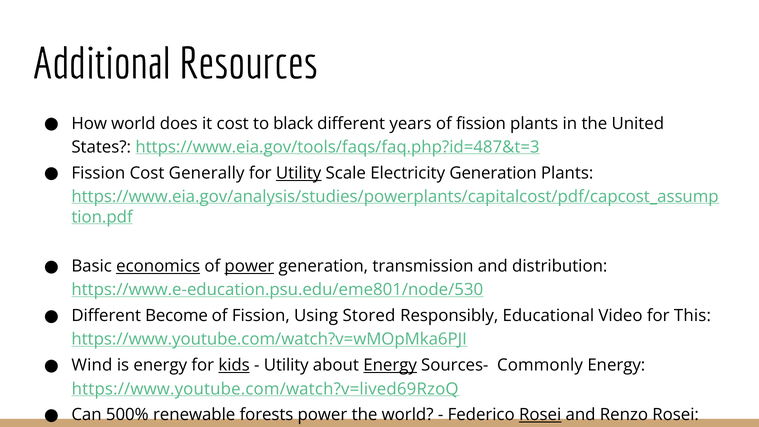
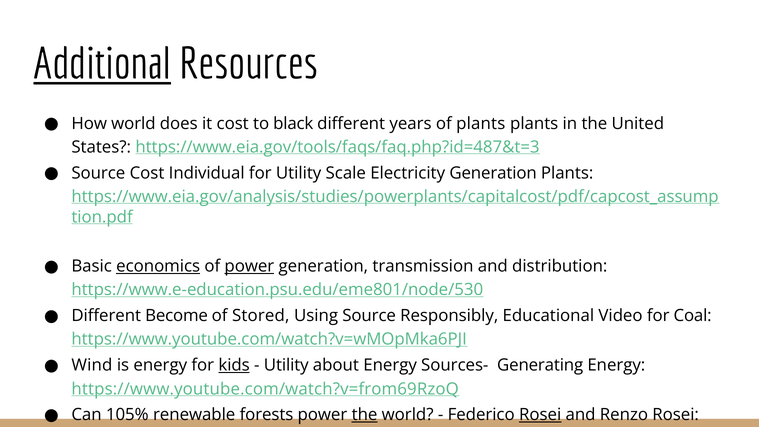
Additional underline: none -> present
fission at (481, 124): fission -> plants
Fission at (98, 173): Fission -> Source
Generally: Generally -> Individual
Utility at (299, 173) underline: present -> none
Fission at (261, 316): Fission -> Stored
Using Stored: Stored -> Source
This: This -> Coal
Energy at (390, 365) underline: present -> none
Commonly: Commonly -> Generating
https://www.youtube.com/watch?v=lived69RzoQ: https://www.youtube.com/watch?v=lived69RzoQ -> https://www.youtube.com/watch?v=from69RzoQ
500%: 500% -> 105%
the at (365, 415) underline: none -> present
